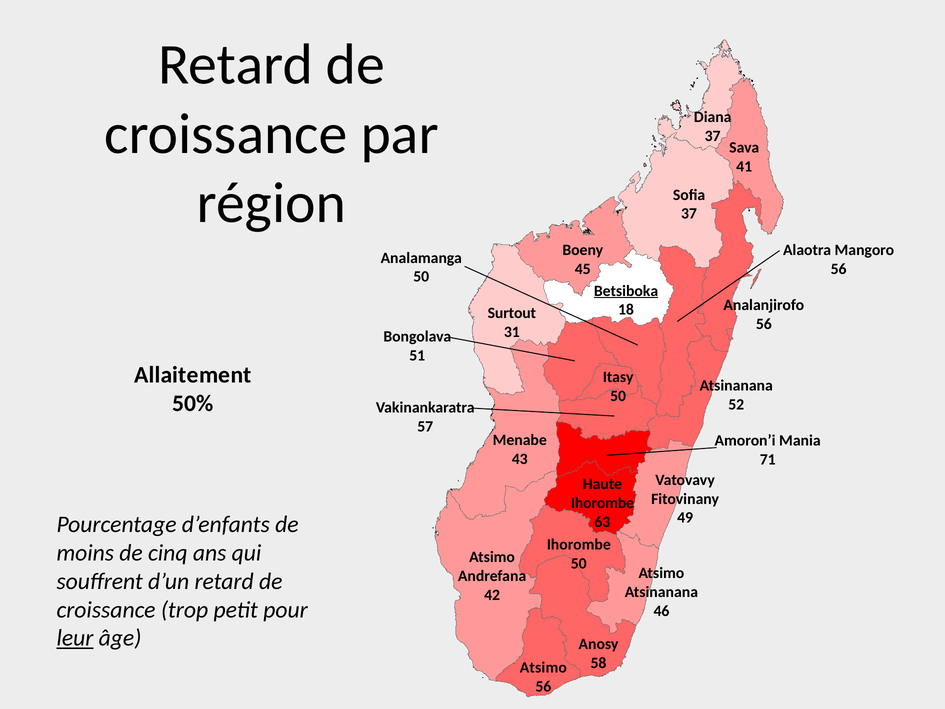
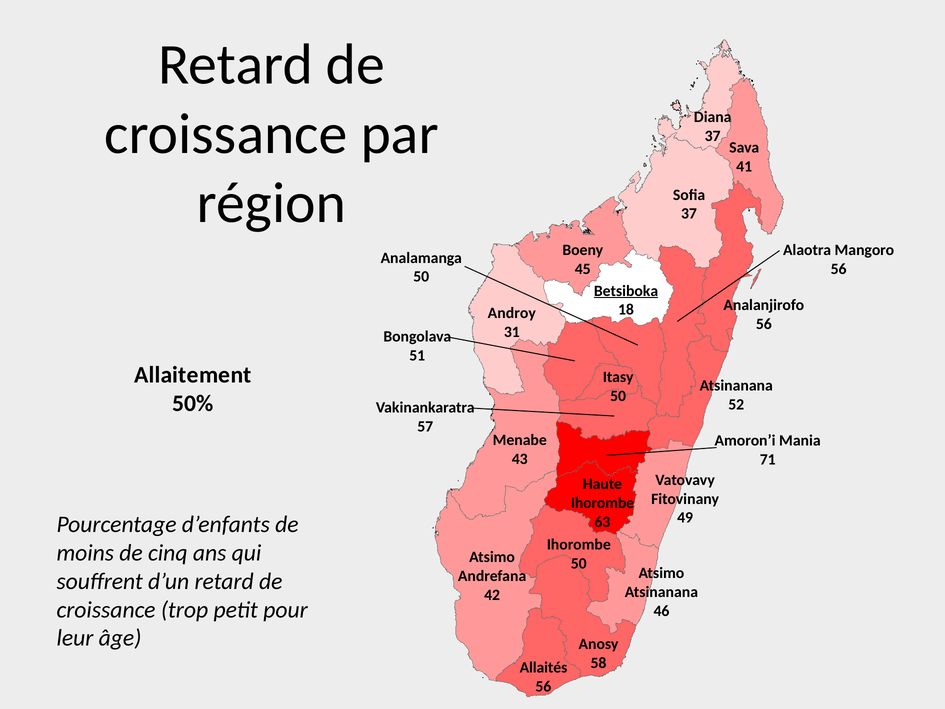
Surtout: Surtout -> Androy
leur underline: present -> none
Atsimo at (543, 667): Atsimo -> Allaités
